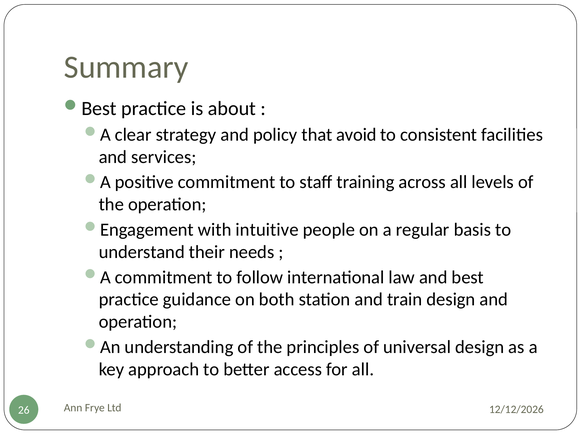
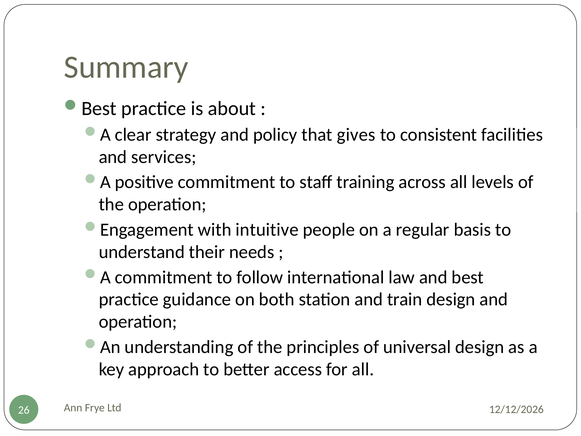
avoid: avoid -> gives
